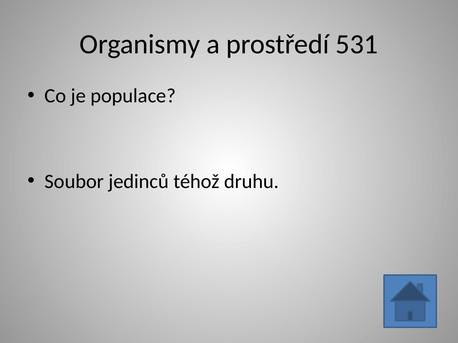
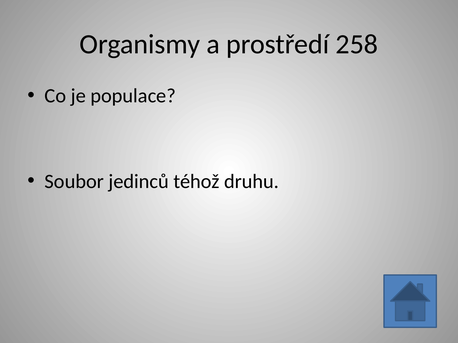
531: 531 -> 258
